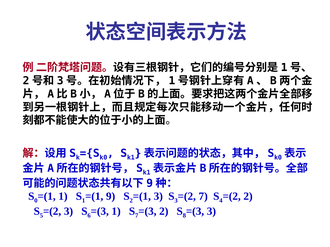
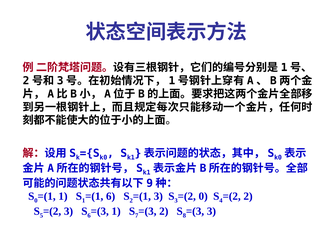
9 at (111, 197): 9 -> 6
7 at (203, 197): 7 -> 0
